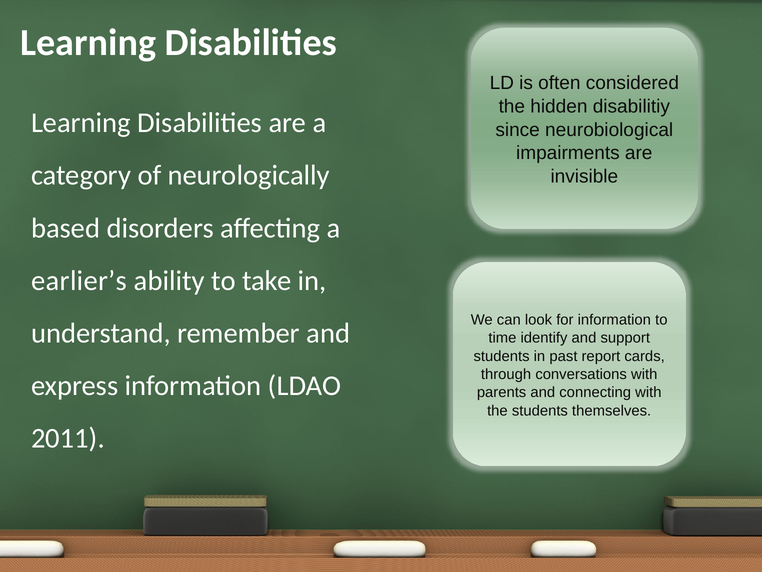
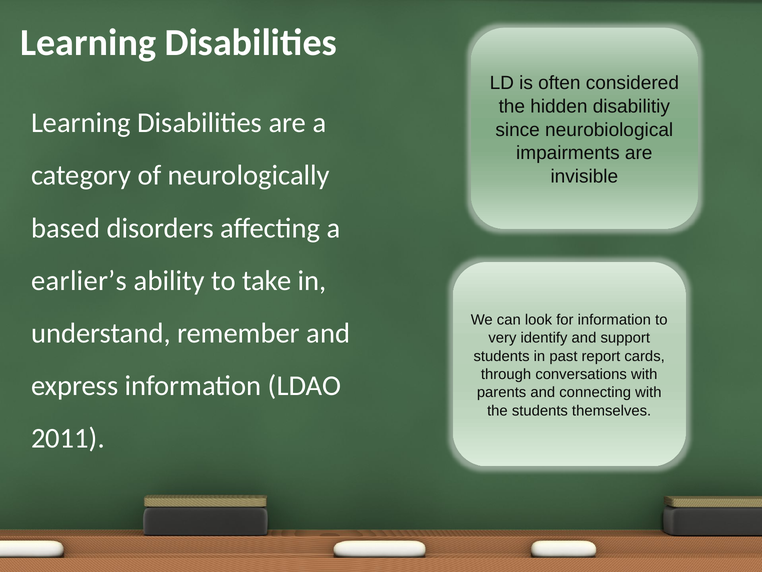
time: time -> very
